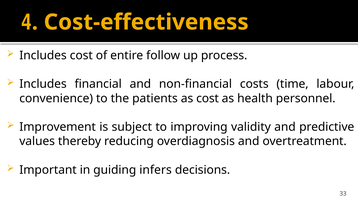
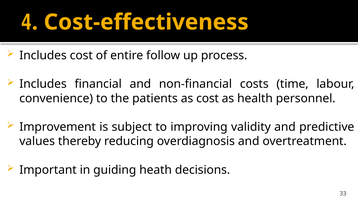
infers: infers -> heath
